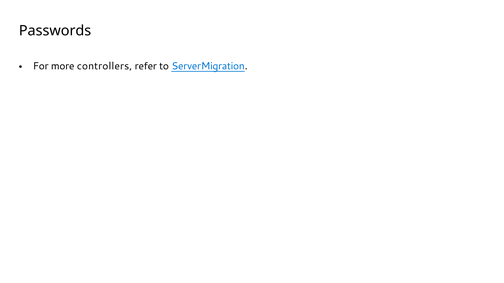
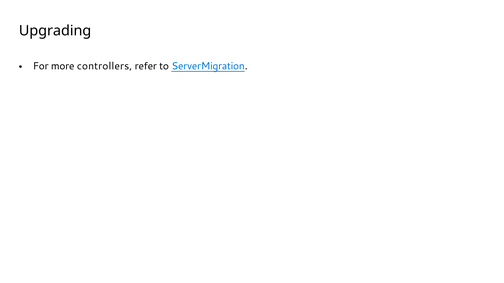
Passwords: Passwords -> Upgrading
